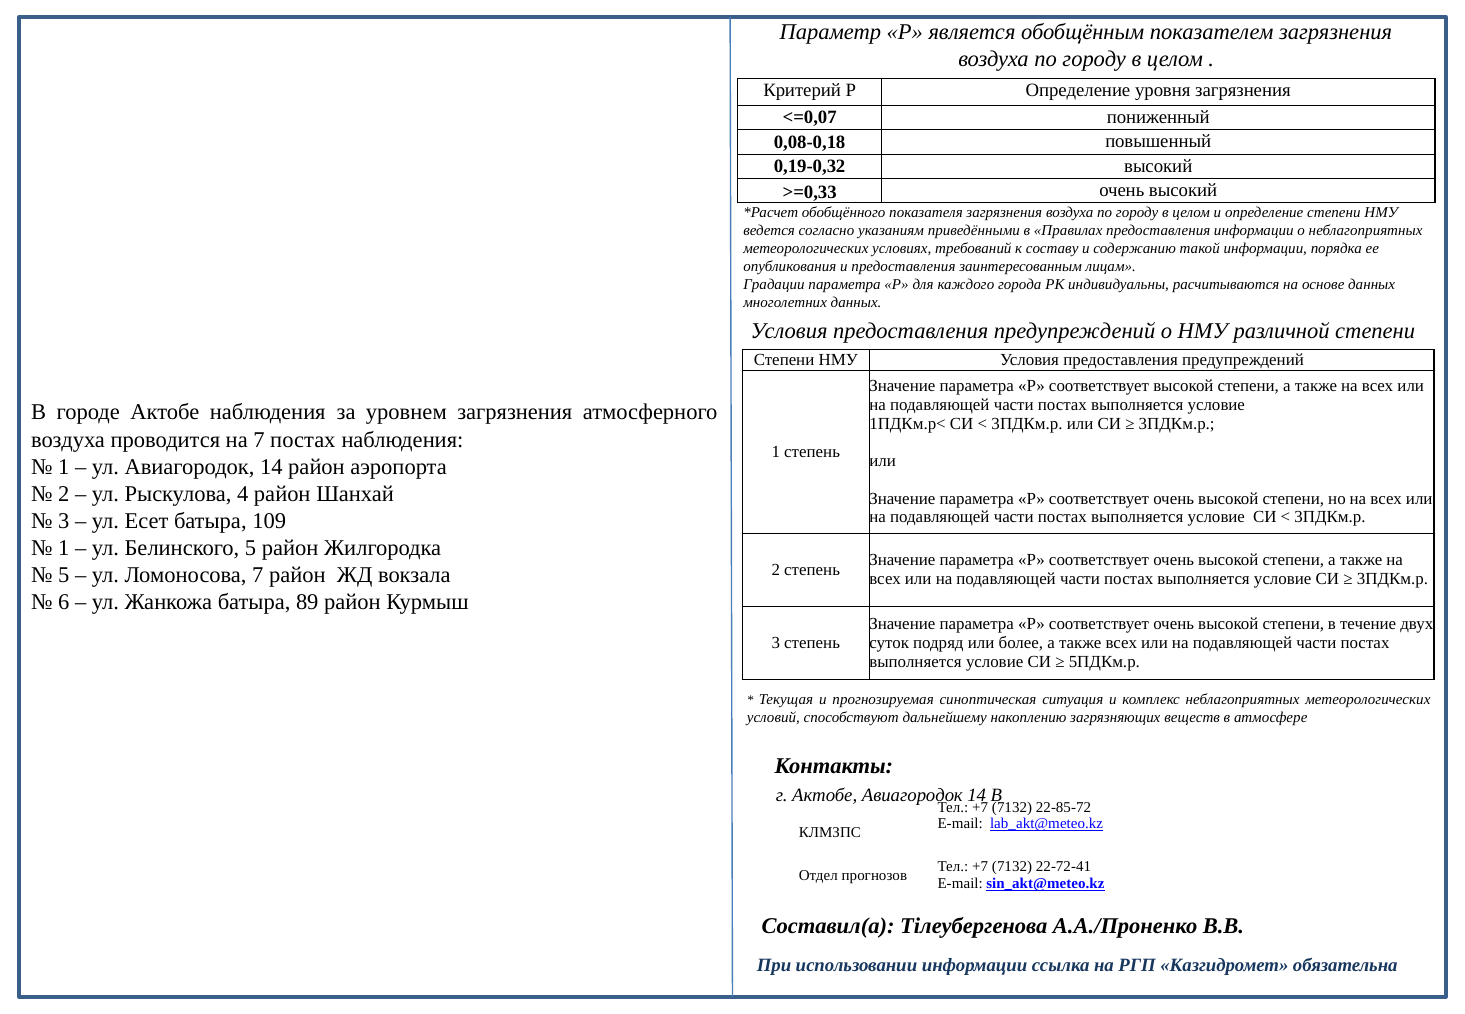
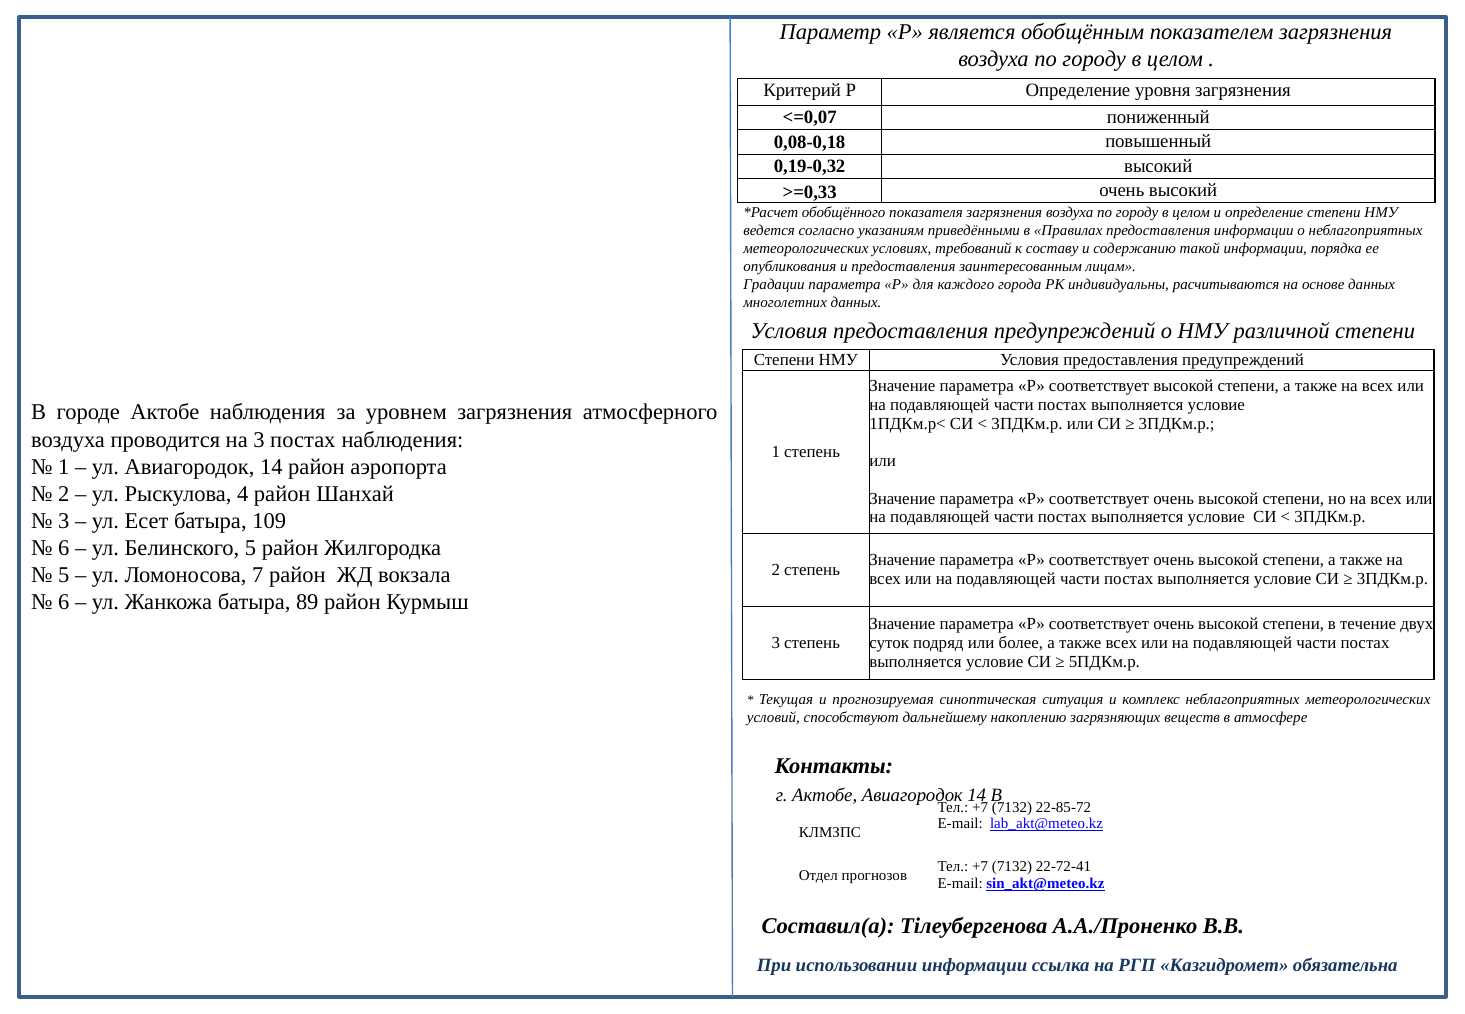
на 7: 7 -> 3
1 at (64, 548): 1 -> 6
